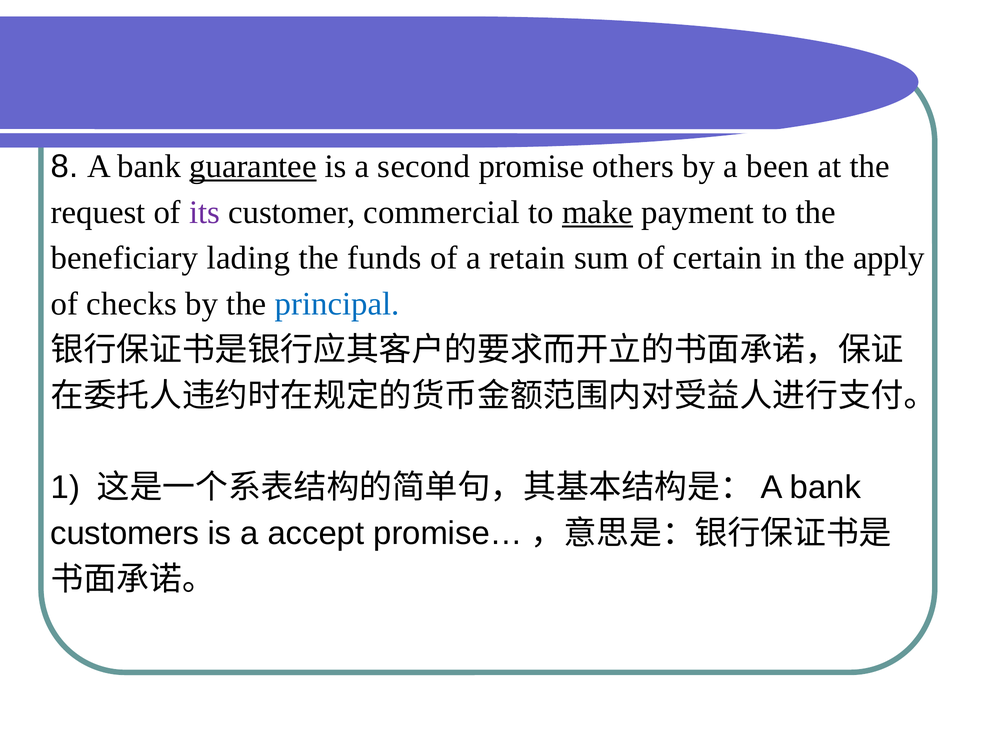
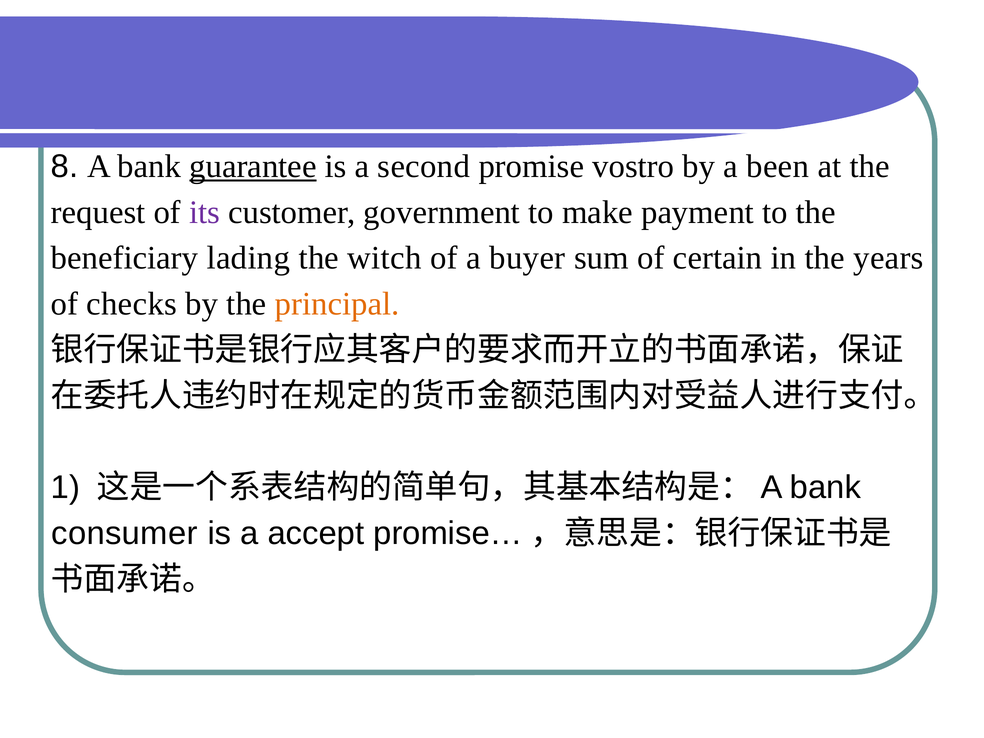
others: others -> vostro
commercial: commercial -> government
make underline: present -> none
funds: funds -> witch
retain: retain -> buyer
apply: apply -> years
principal colour: blue -> orange
customers: customers -> consumer
